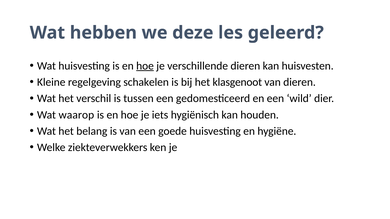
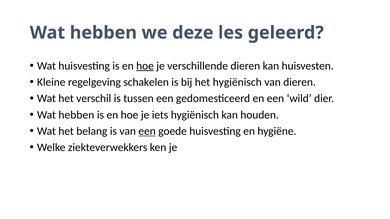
het klasgenoot: klasgenoot -> hygiënisch
waarop at (76, 115): waarop -> hebben
een at (147, 131) underline: none -> present
